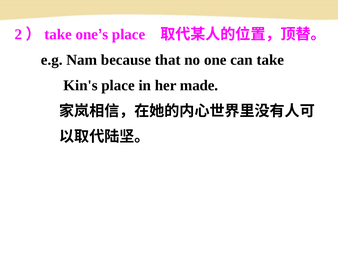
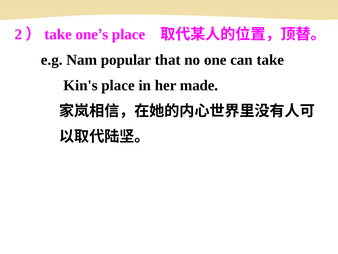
because: because -> popular
